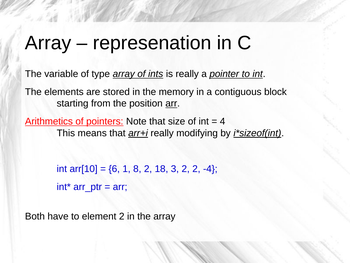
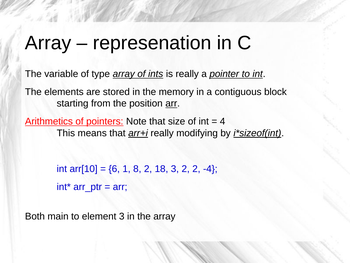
have: have -> main
element 2: 2 -> 3
